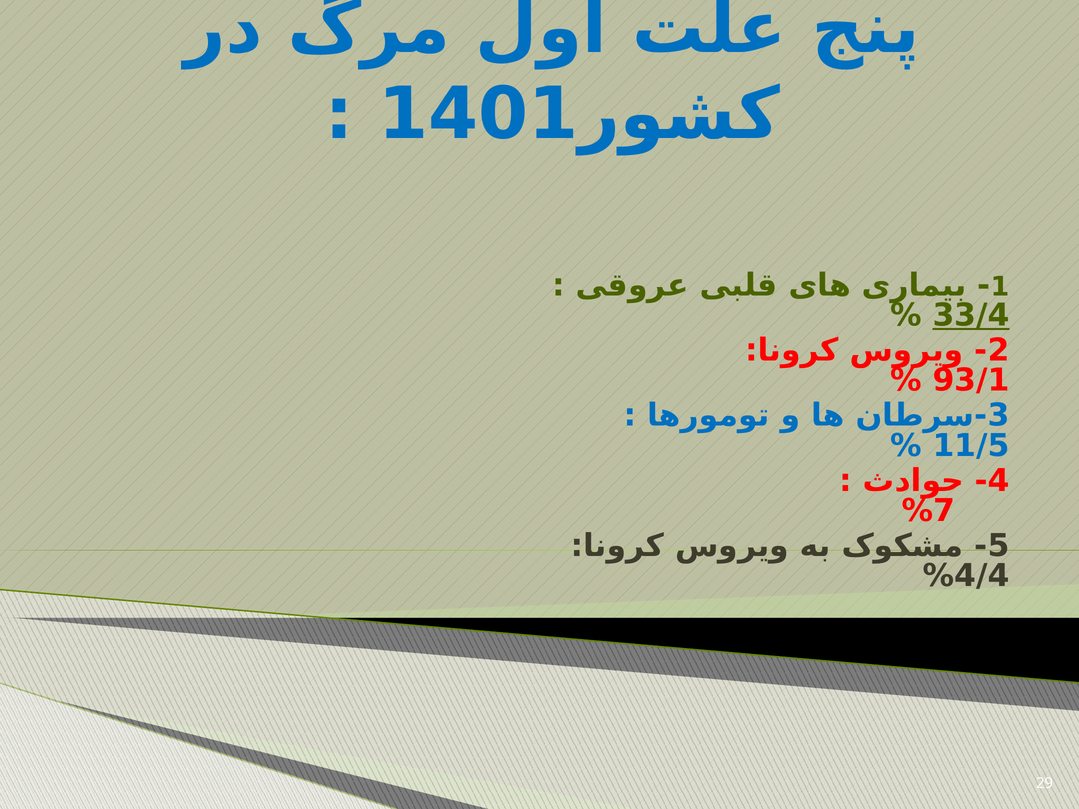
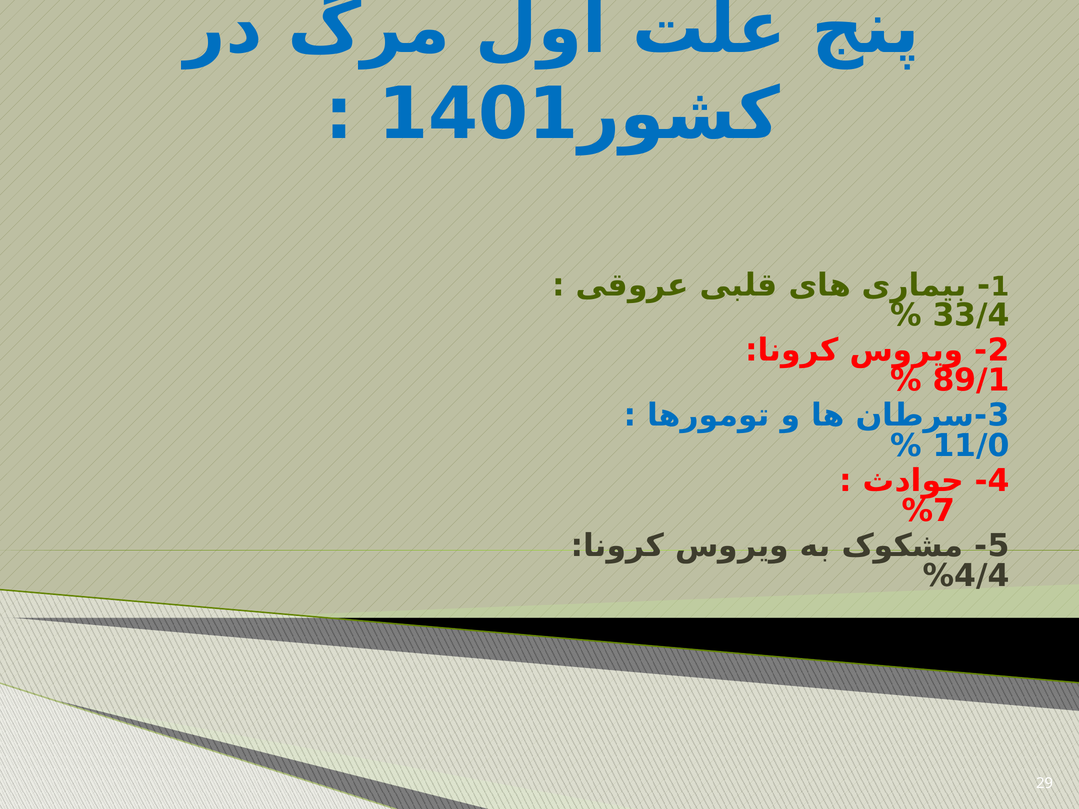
33/4 underline: present -> none
93/1: 93/1 -> 89/1
11/5: 11/5 -> 11/0
